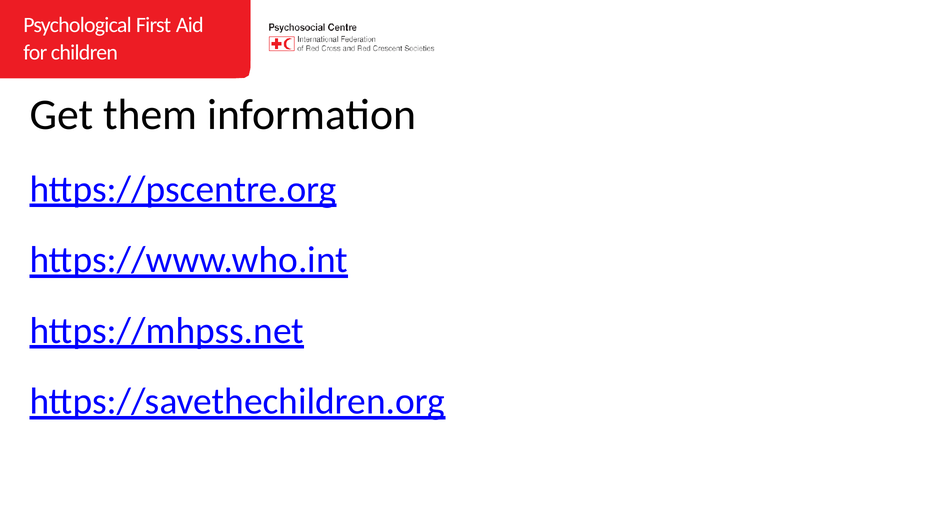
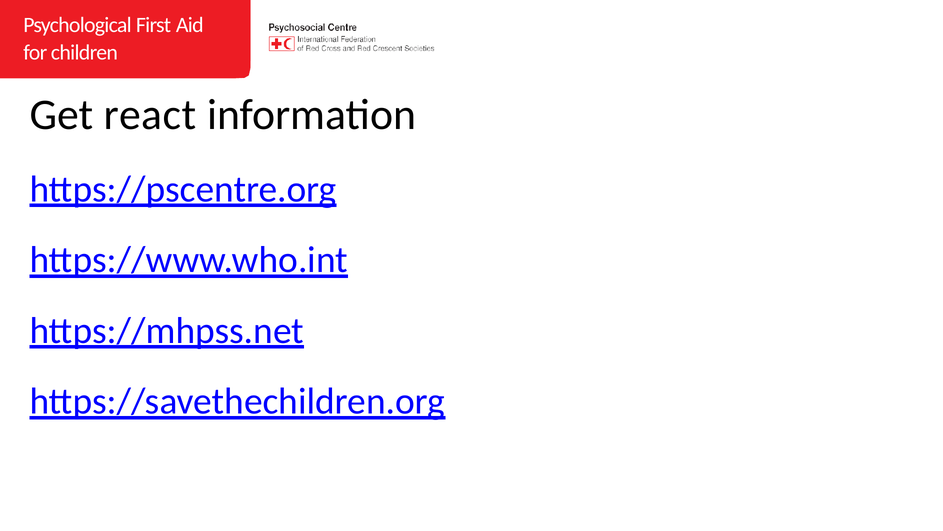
them: them -> react
